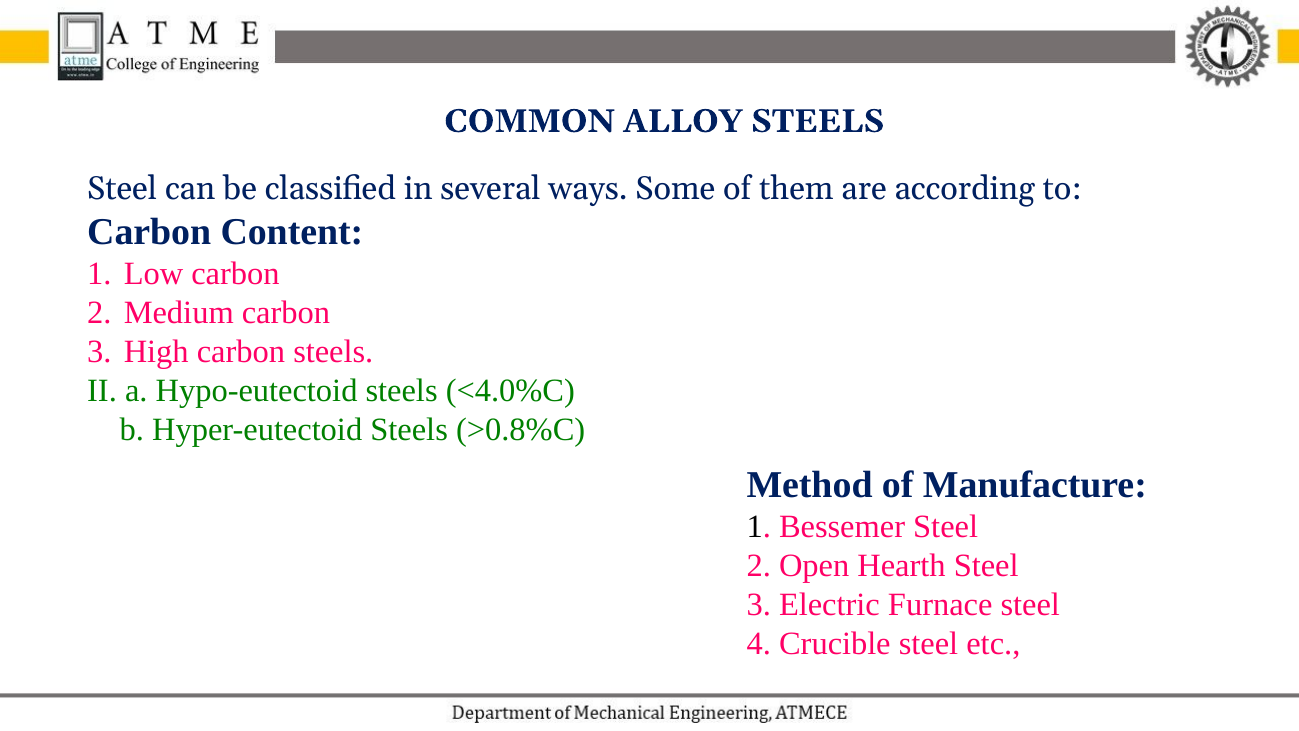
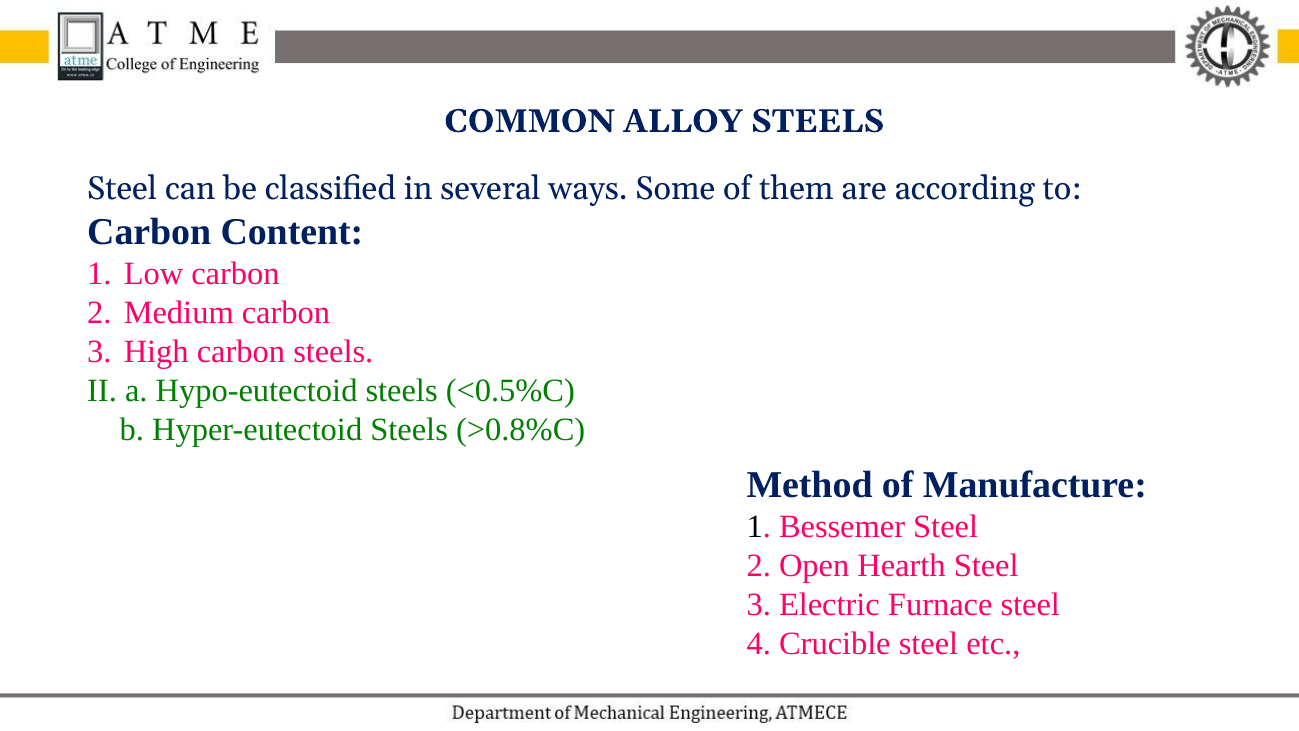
˂4.0%C: ˂4.0%C -> ˂0.5%C
